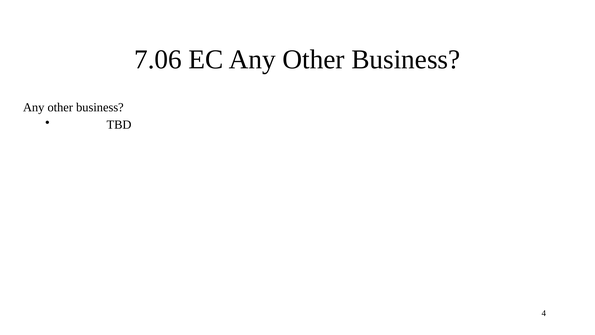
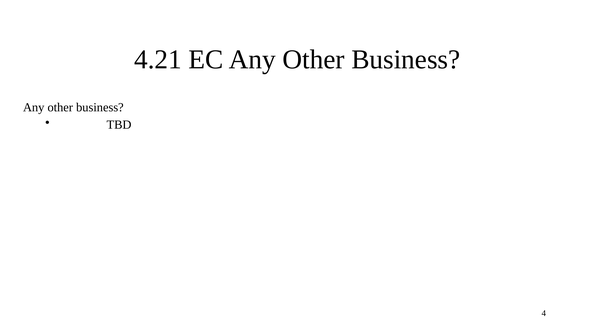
7.06: 7.06 -> 4.21
